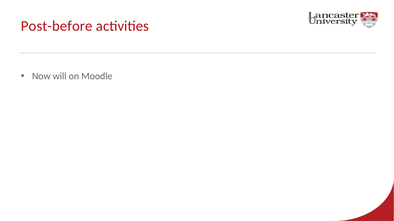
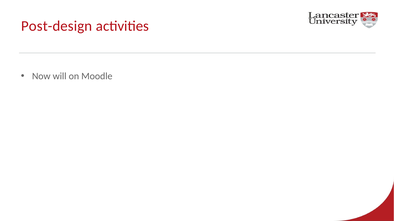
Post-before: Post-before -> Post-design
